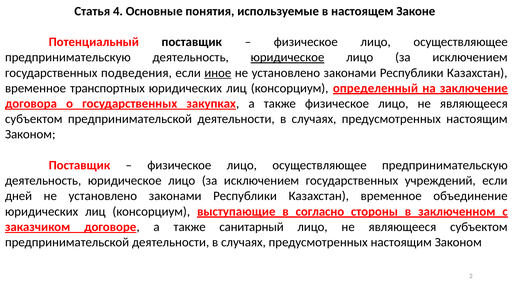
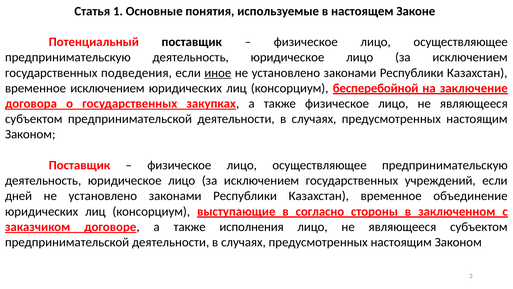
4: 4 -> 1
юридическое at (287, 57) underline: present -> none
временное транспортных: транспортных -> исключением
определенный: определенный -> бесперебойной
санитарный: санитарный -> исполнения
